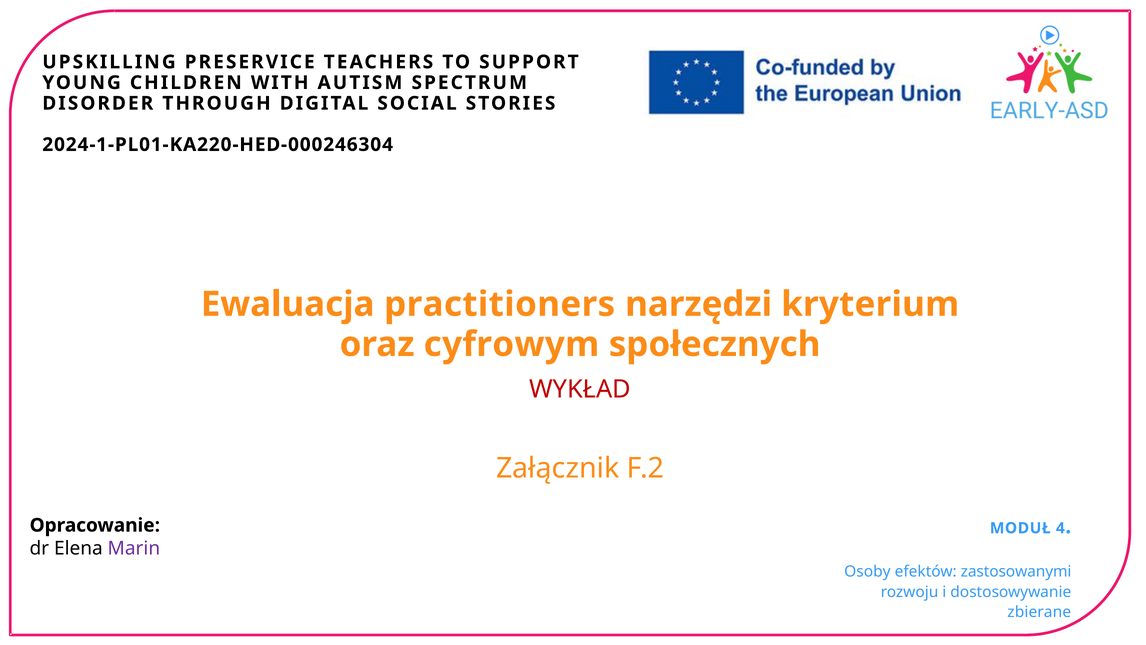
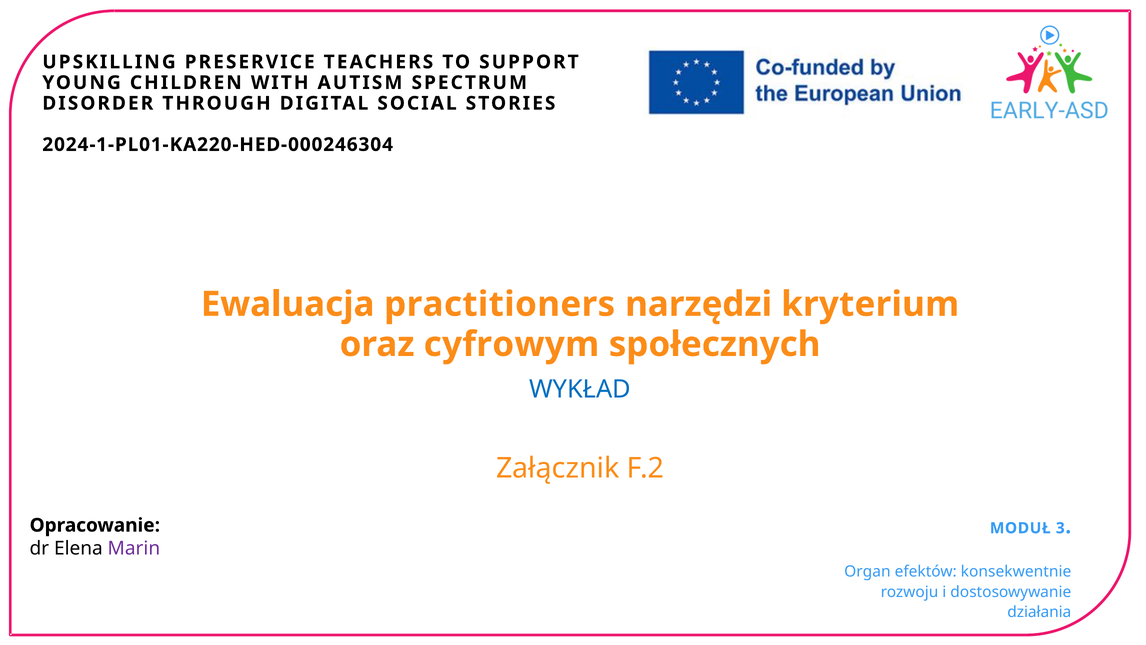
WYKŁAD colour: red -> blue
4: 4 -> 3
Osoby: Osoby -> Organ
zastosowanymi: zastosowanymi -> konsekwentnie
zbierane: zbierane -> działania
